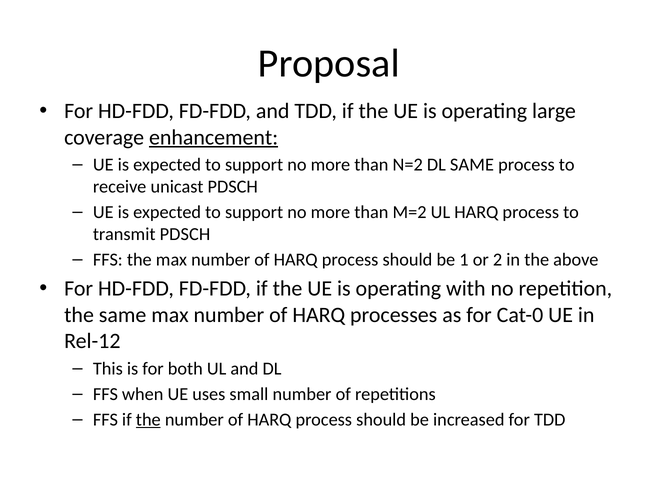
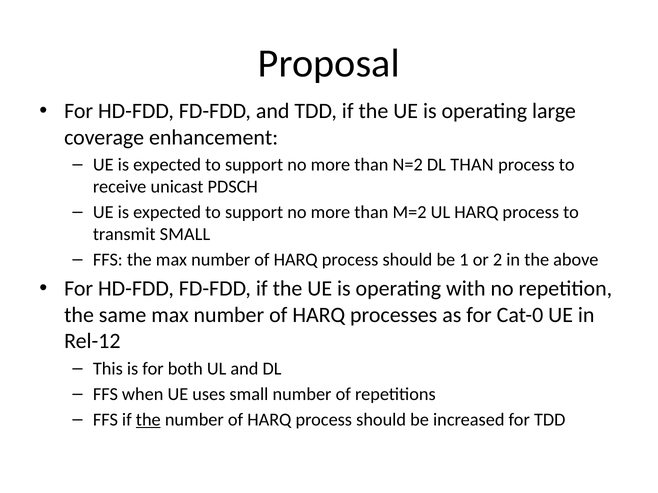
enhancement underline: present -> none
DL SAME: SAME -> THAN
transmit PDSCH: PDSCH -> SMALL
